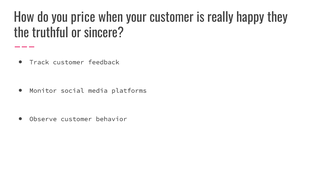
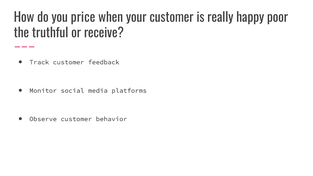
they: they -> poor
sincere: sincere -> receive
